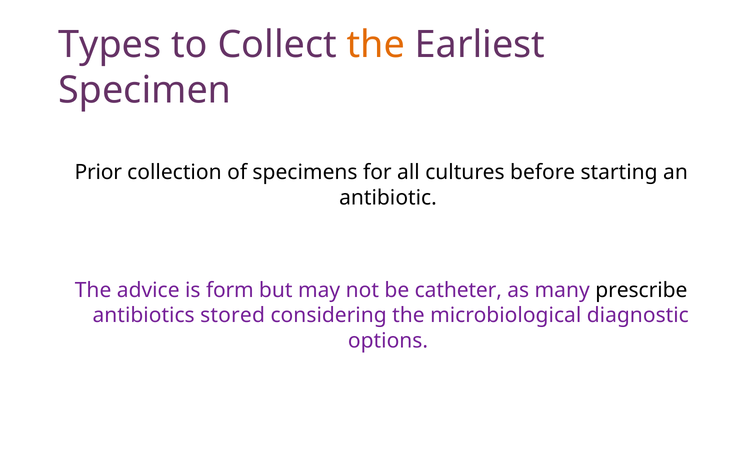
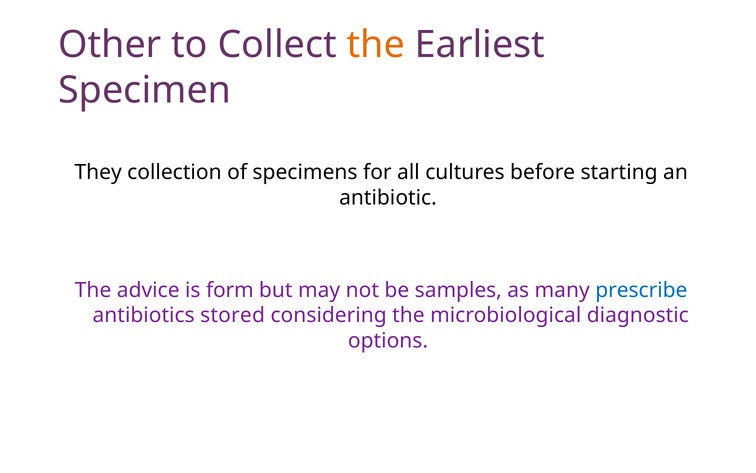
Types: Types -> Other
Prior: Prior -> They
catheter: catheter -> samples
prescribe colour: black -> blue
